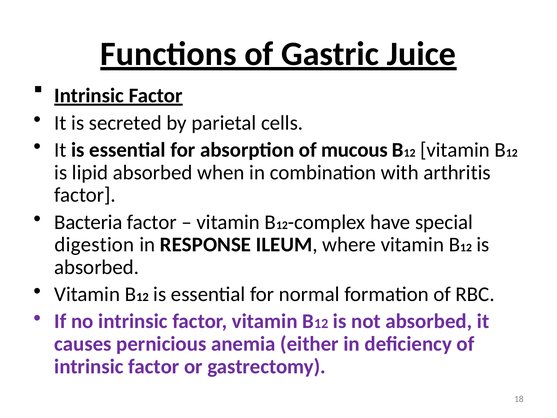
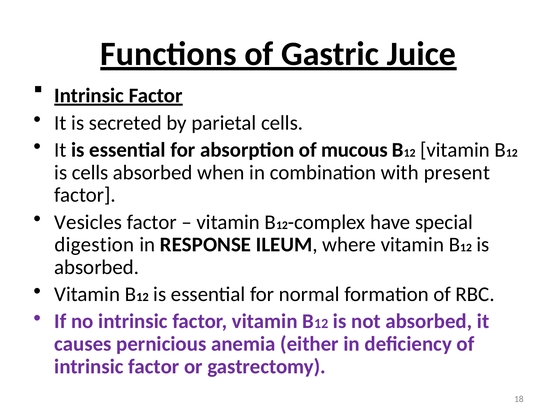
is lipid: lipid -> cells
arthritis: arthritis -> present
Bacteria: Bacteria -> Vesicles
